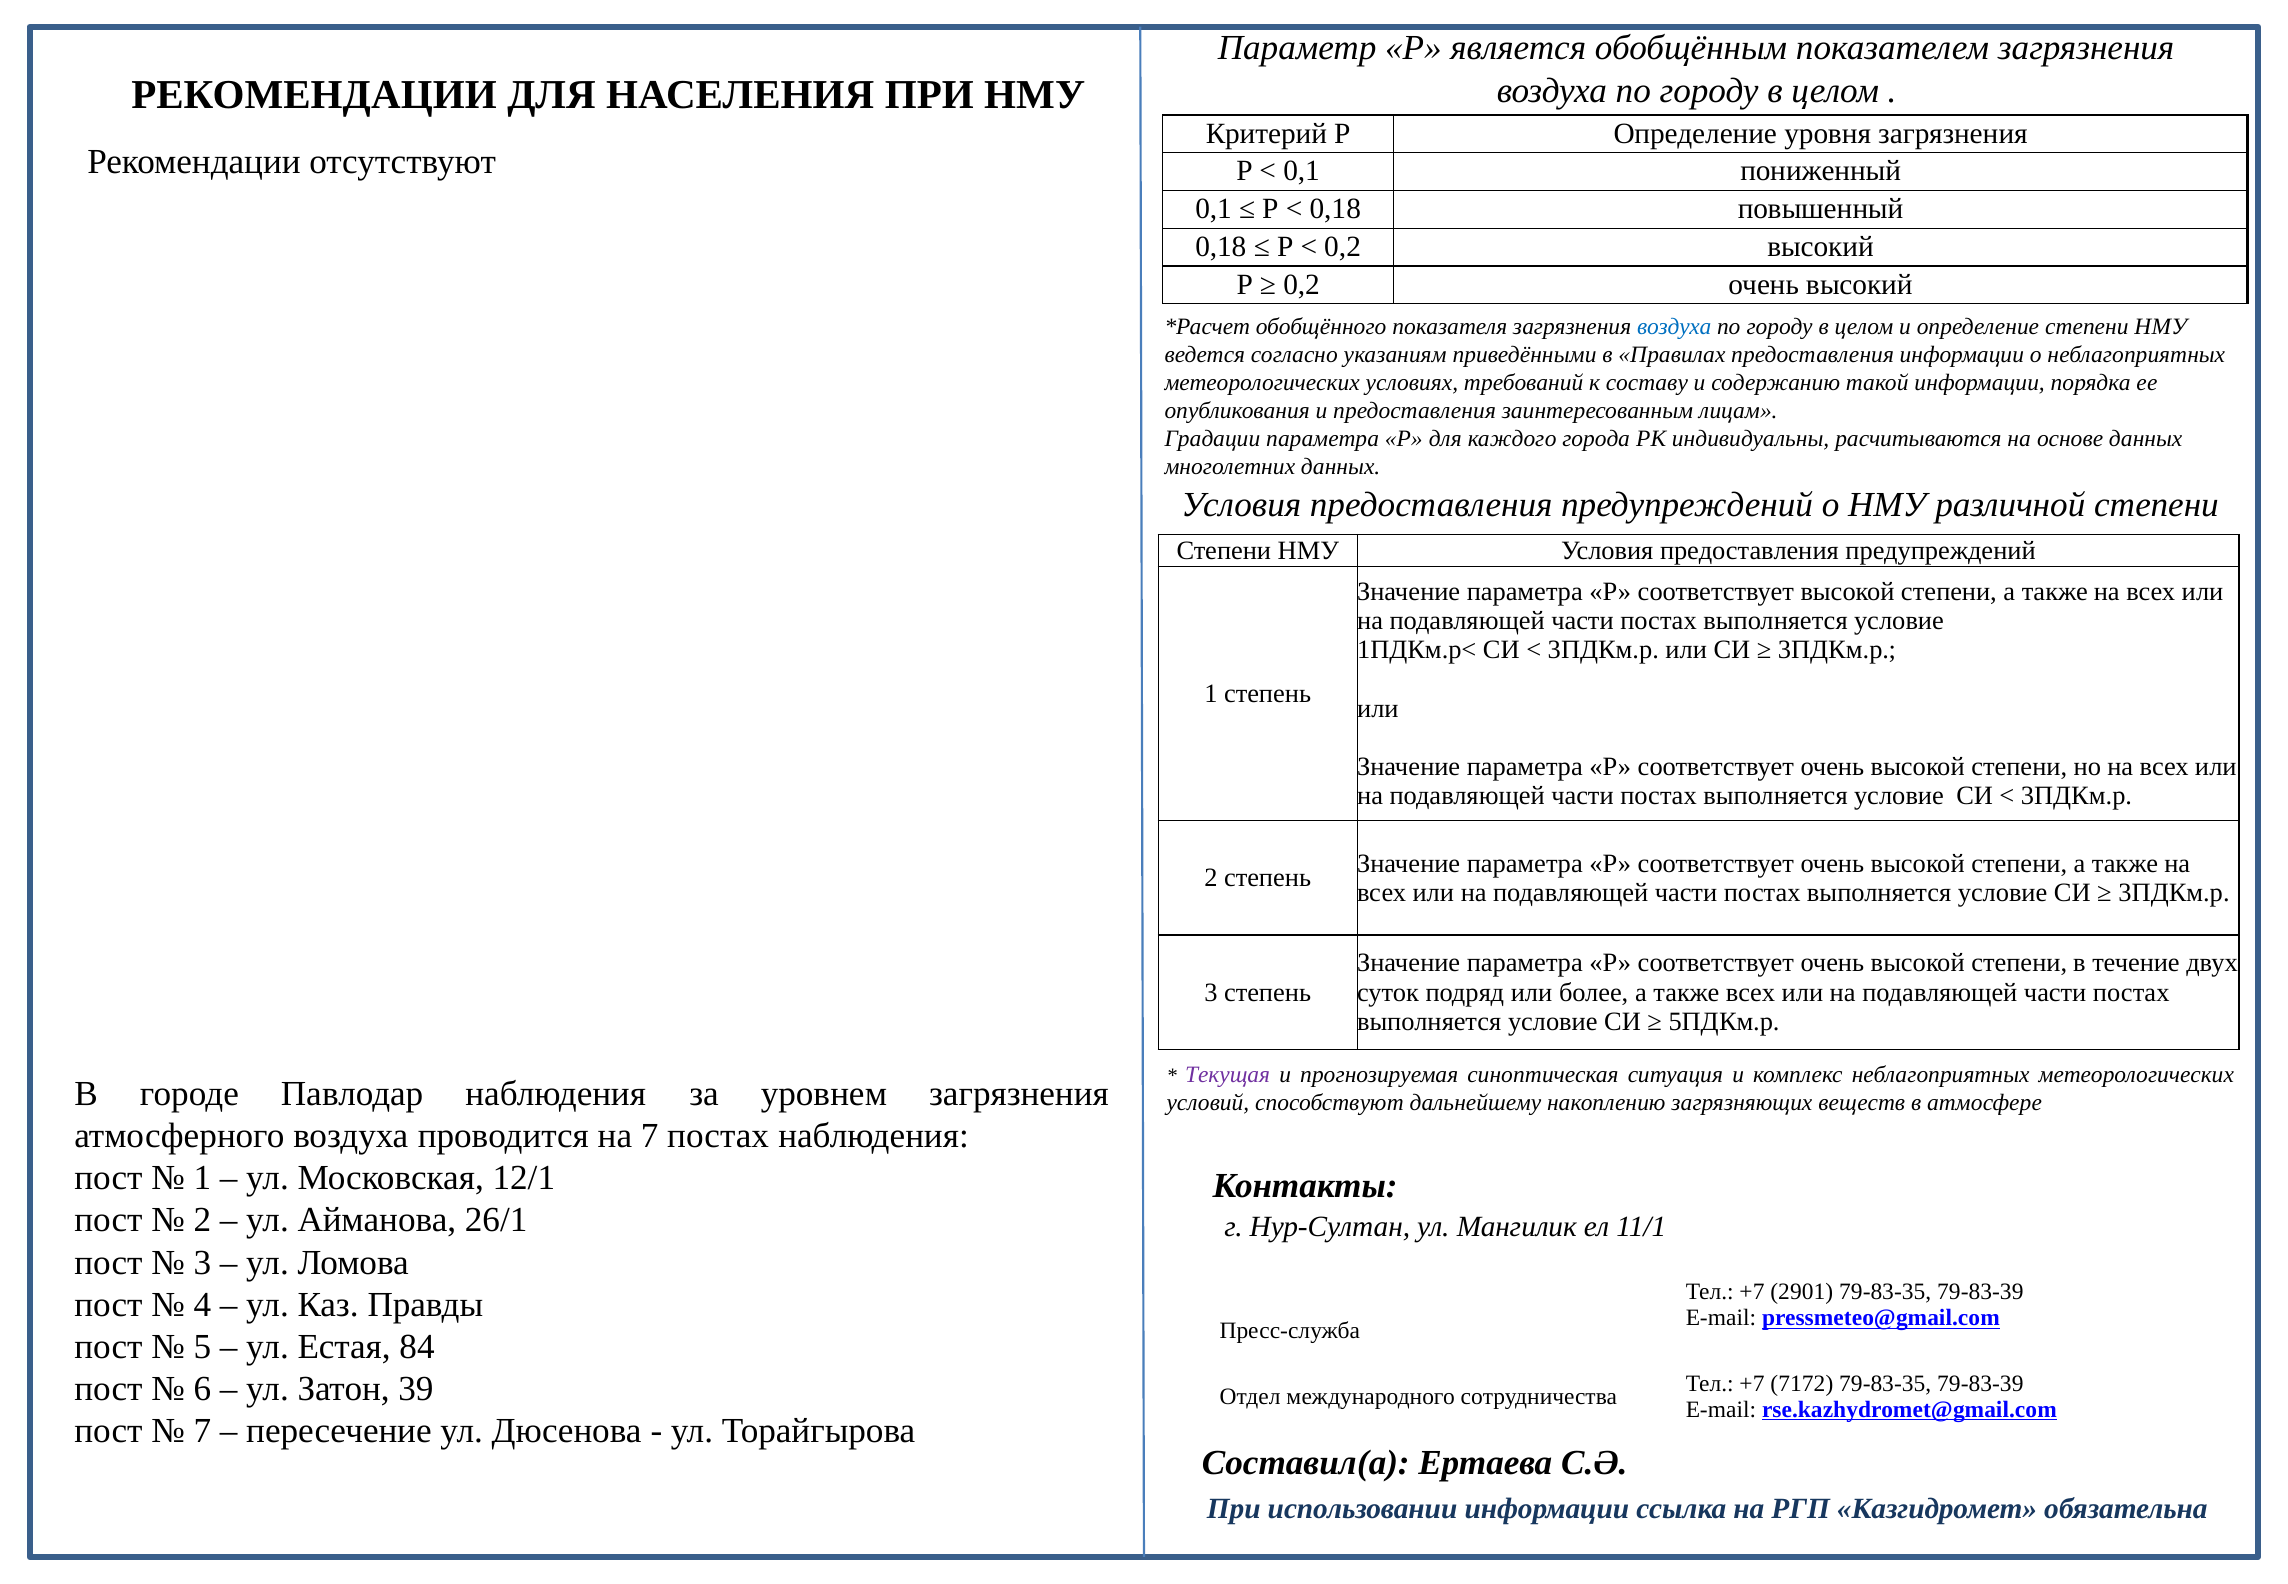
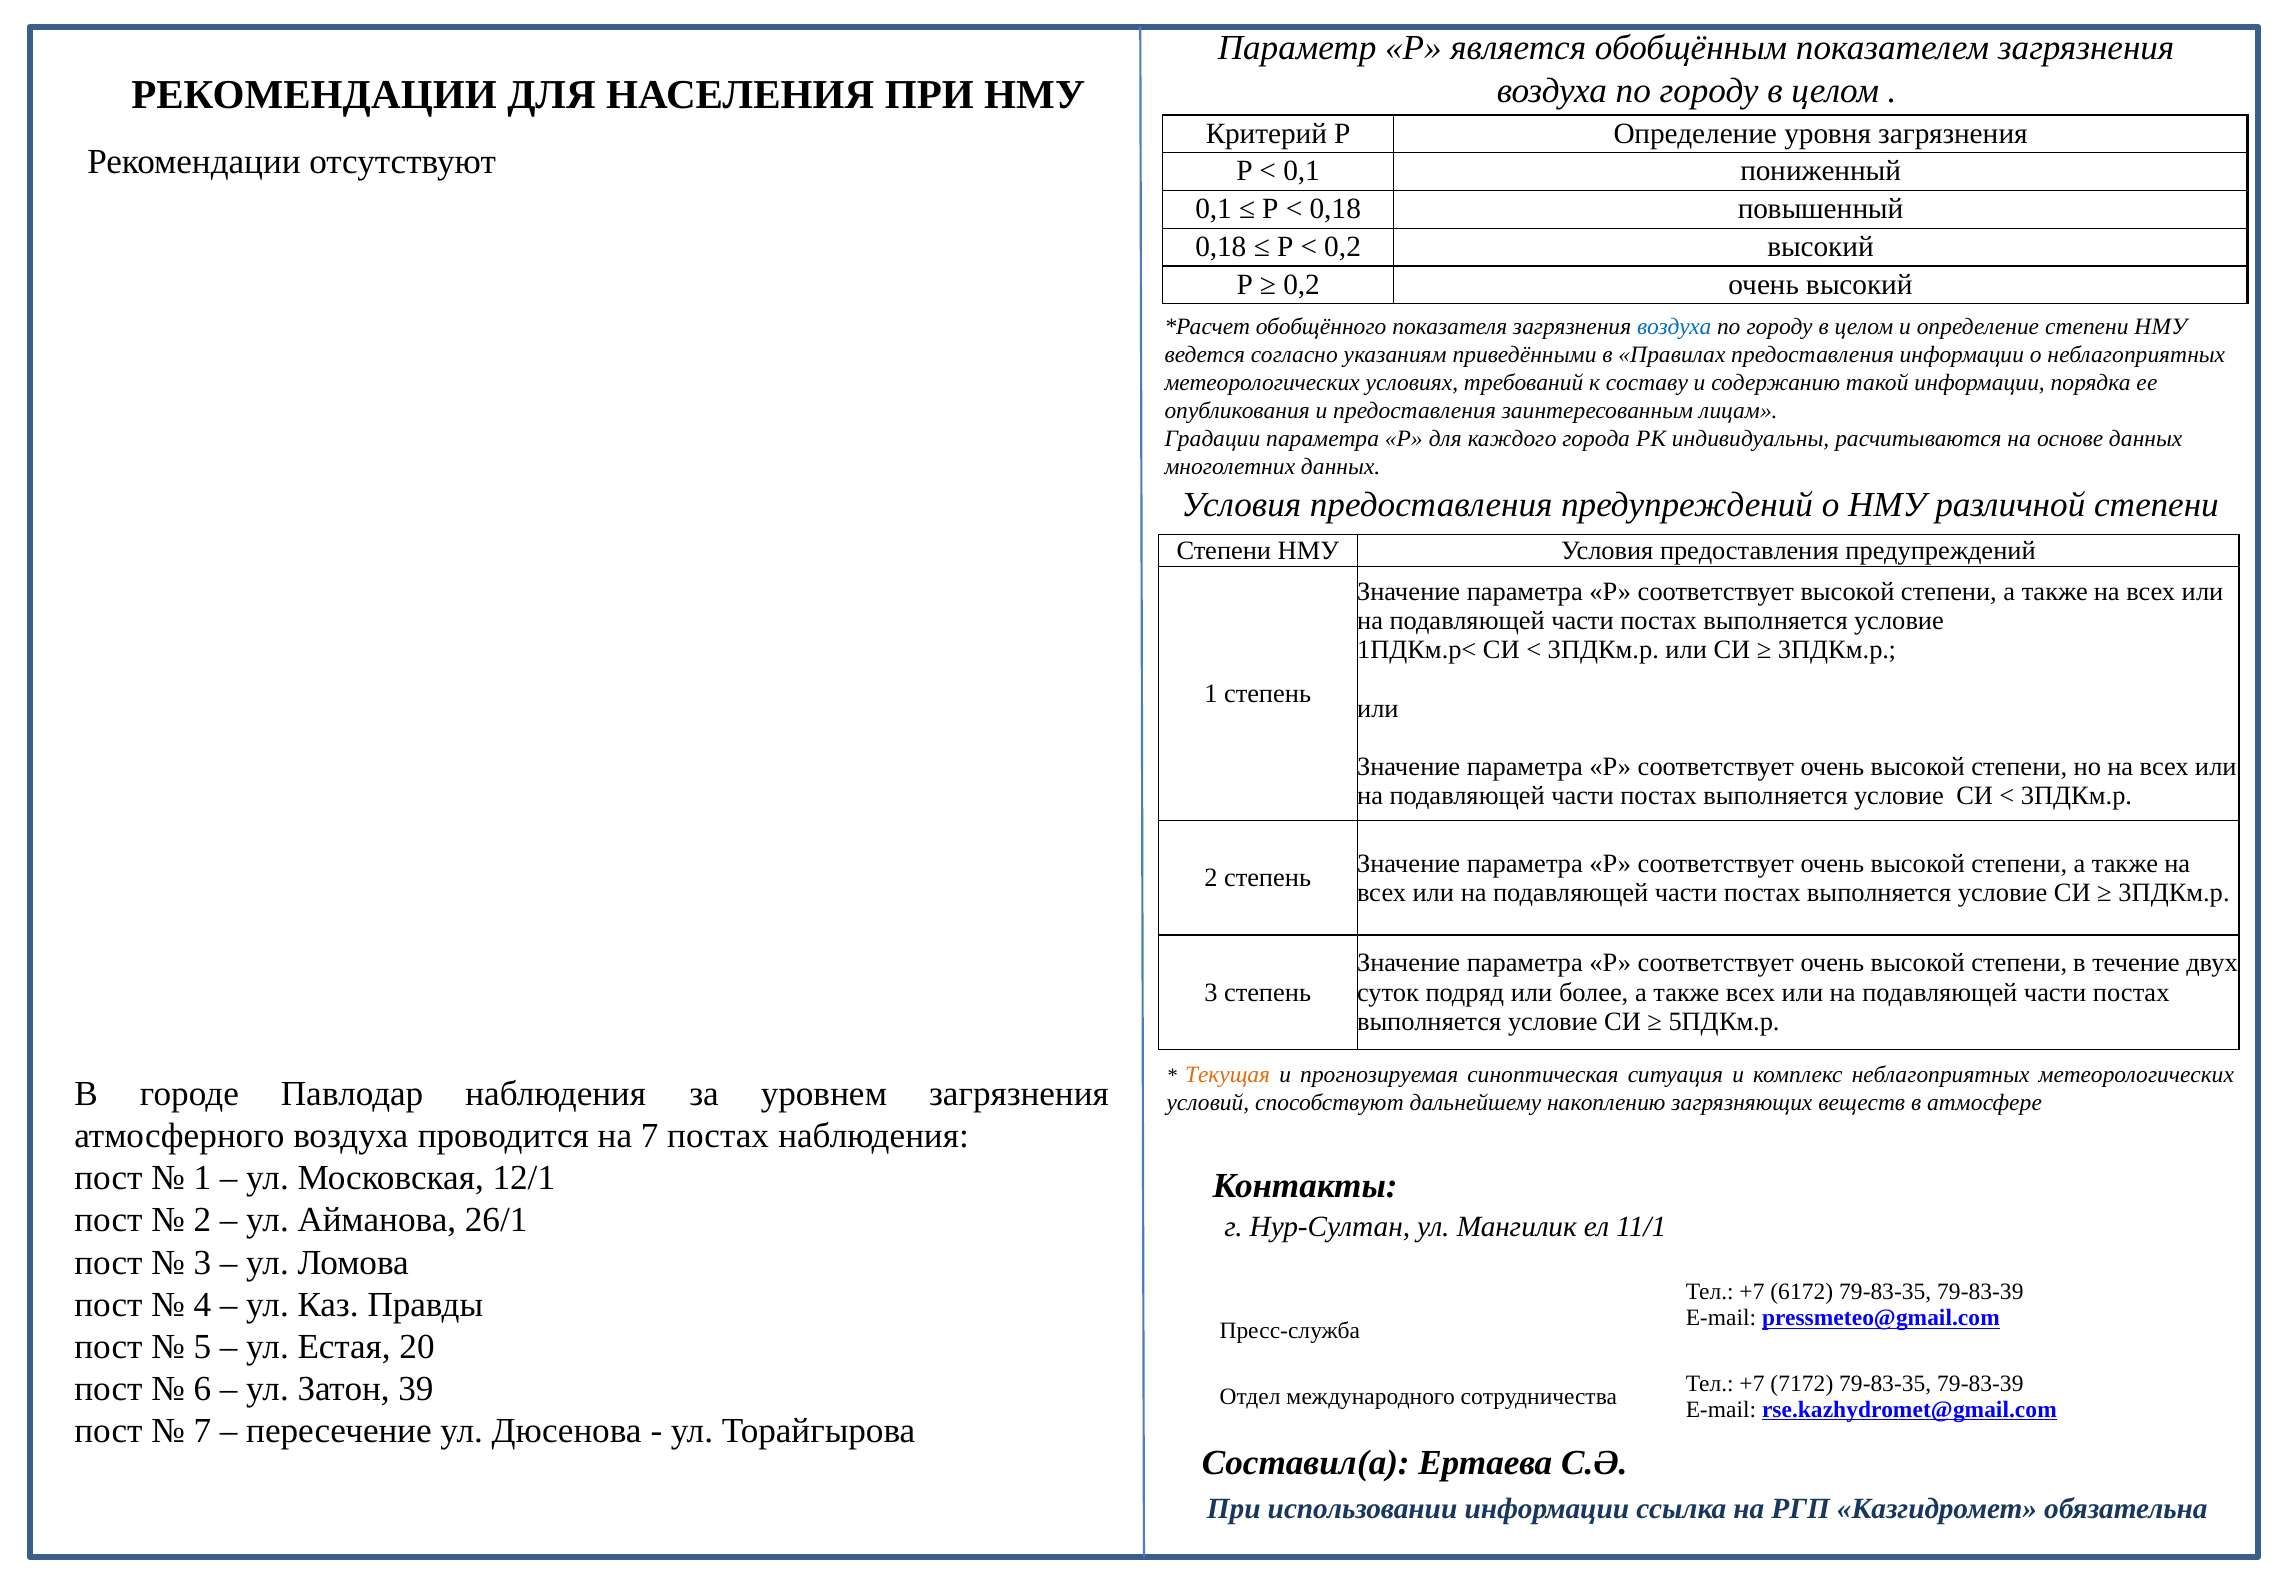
Текущая colour: purple -> orange
2901: 2901 -> 6172
84: 84 -> 20
